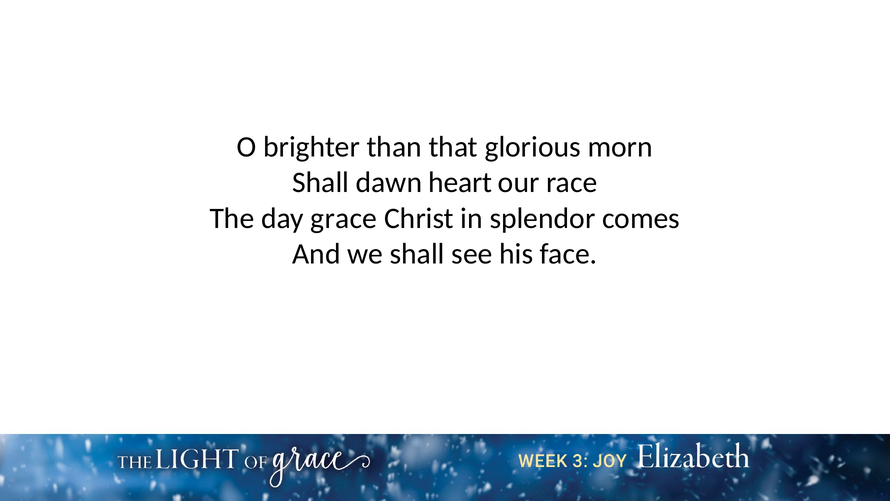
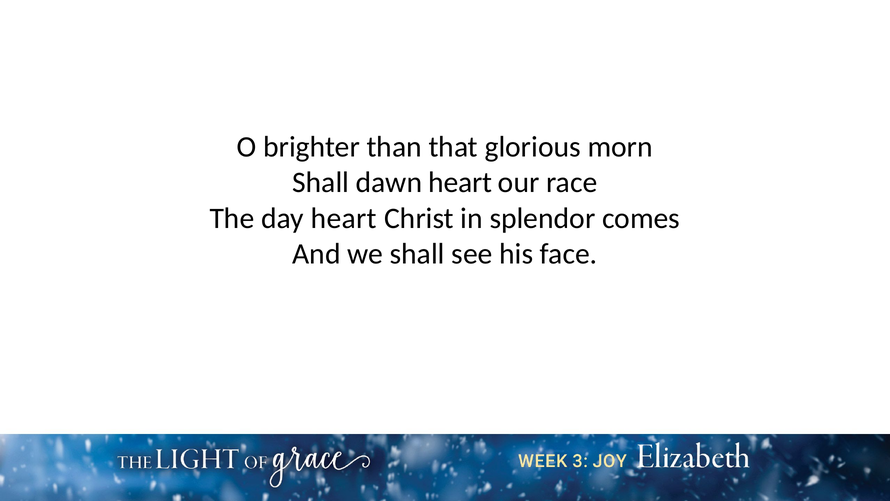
day grace: grace -> heart
